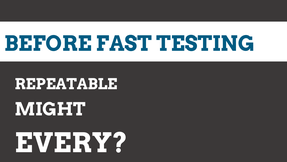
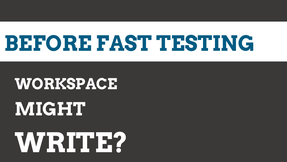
REPEATABLE: REPEATABLE -> WORKSPACE
EVERY: EVERY -> WRITE
